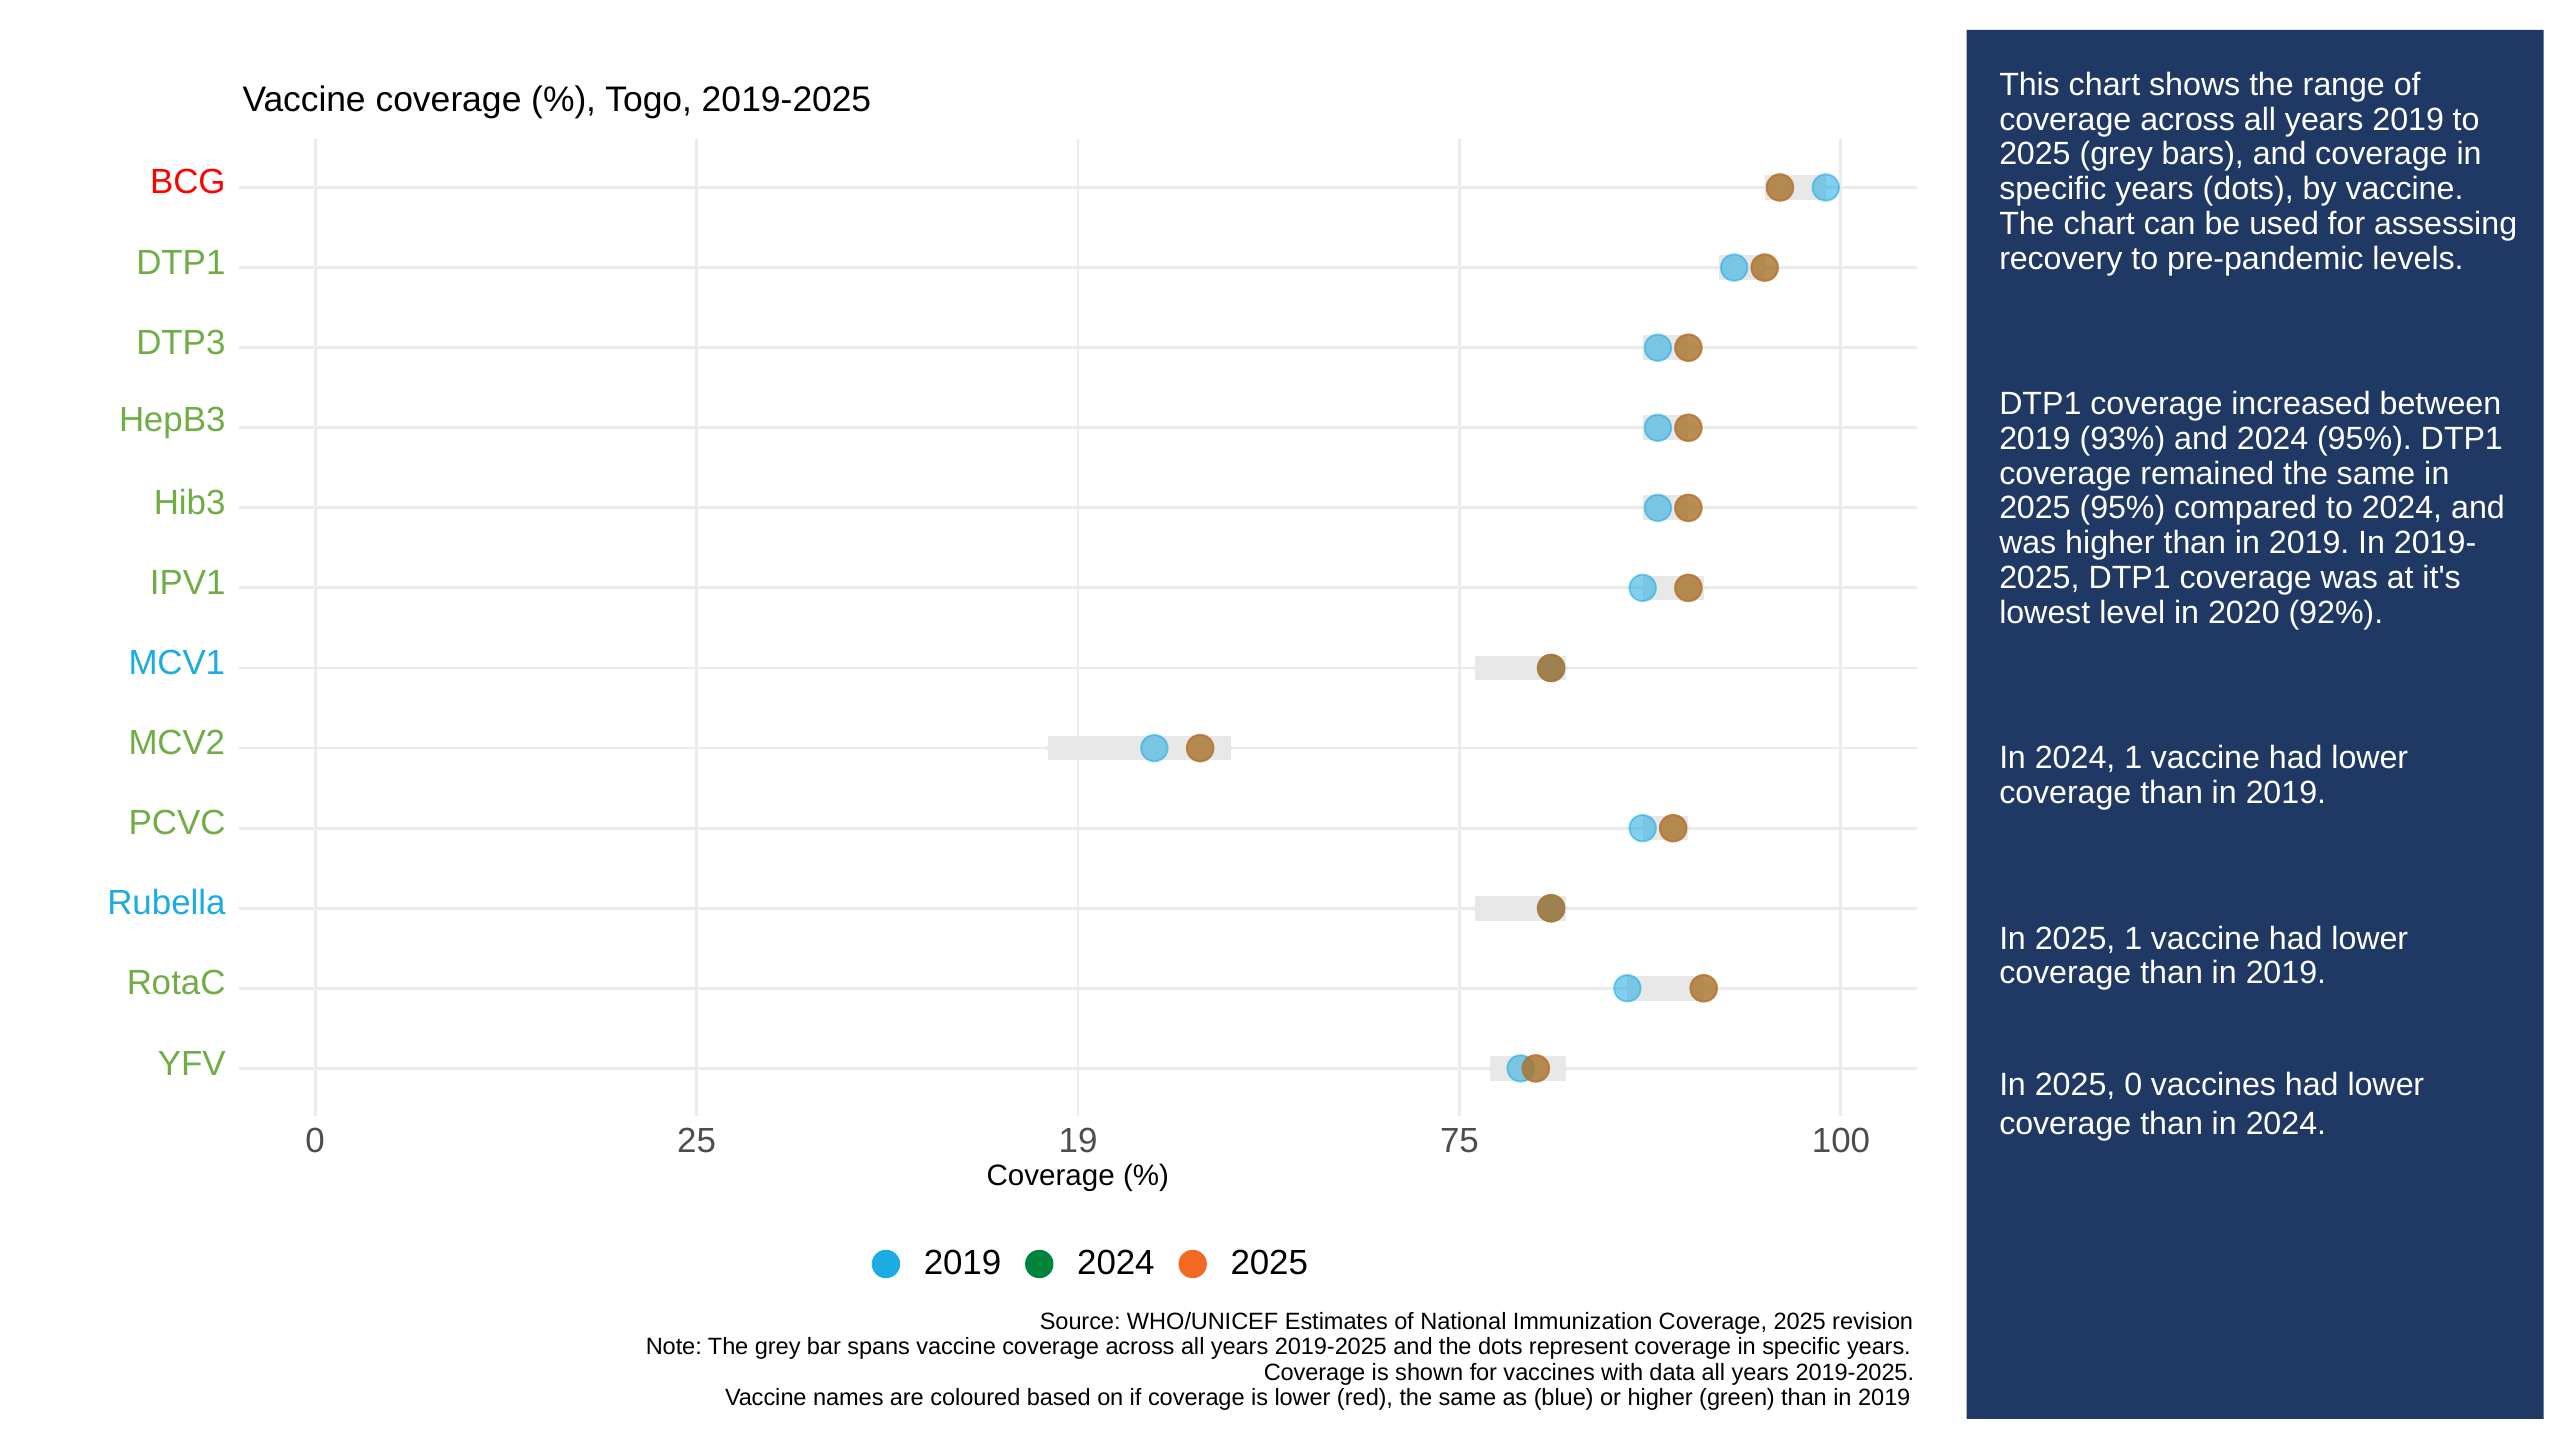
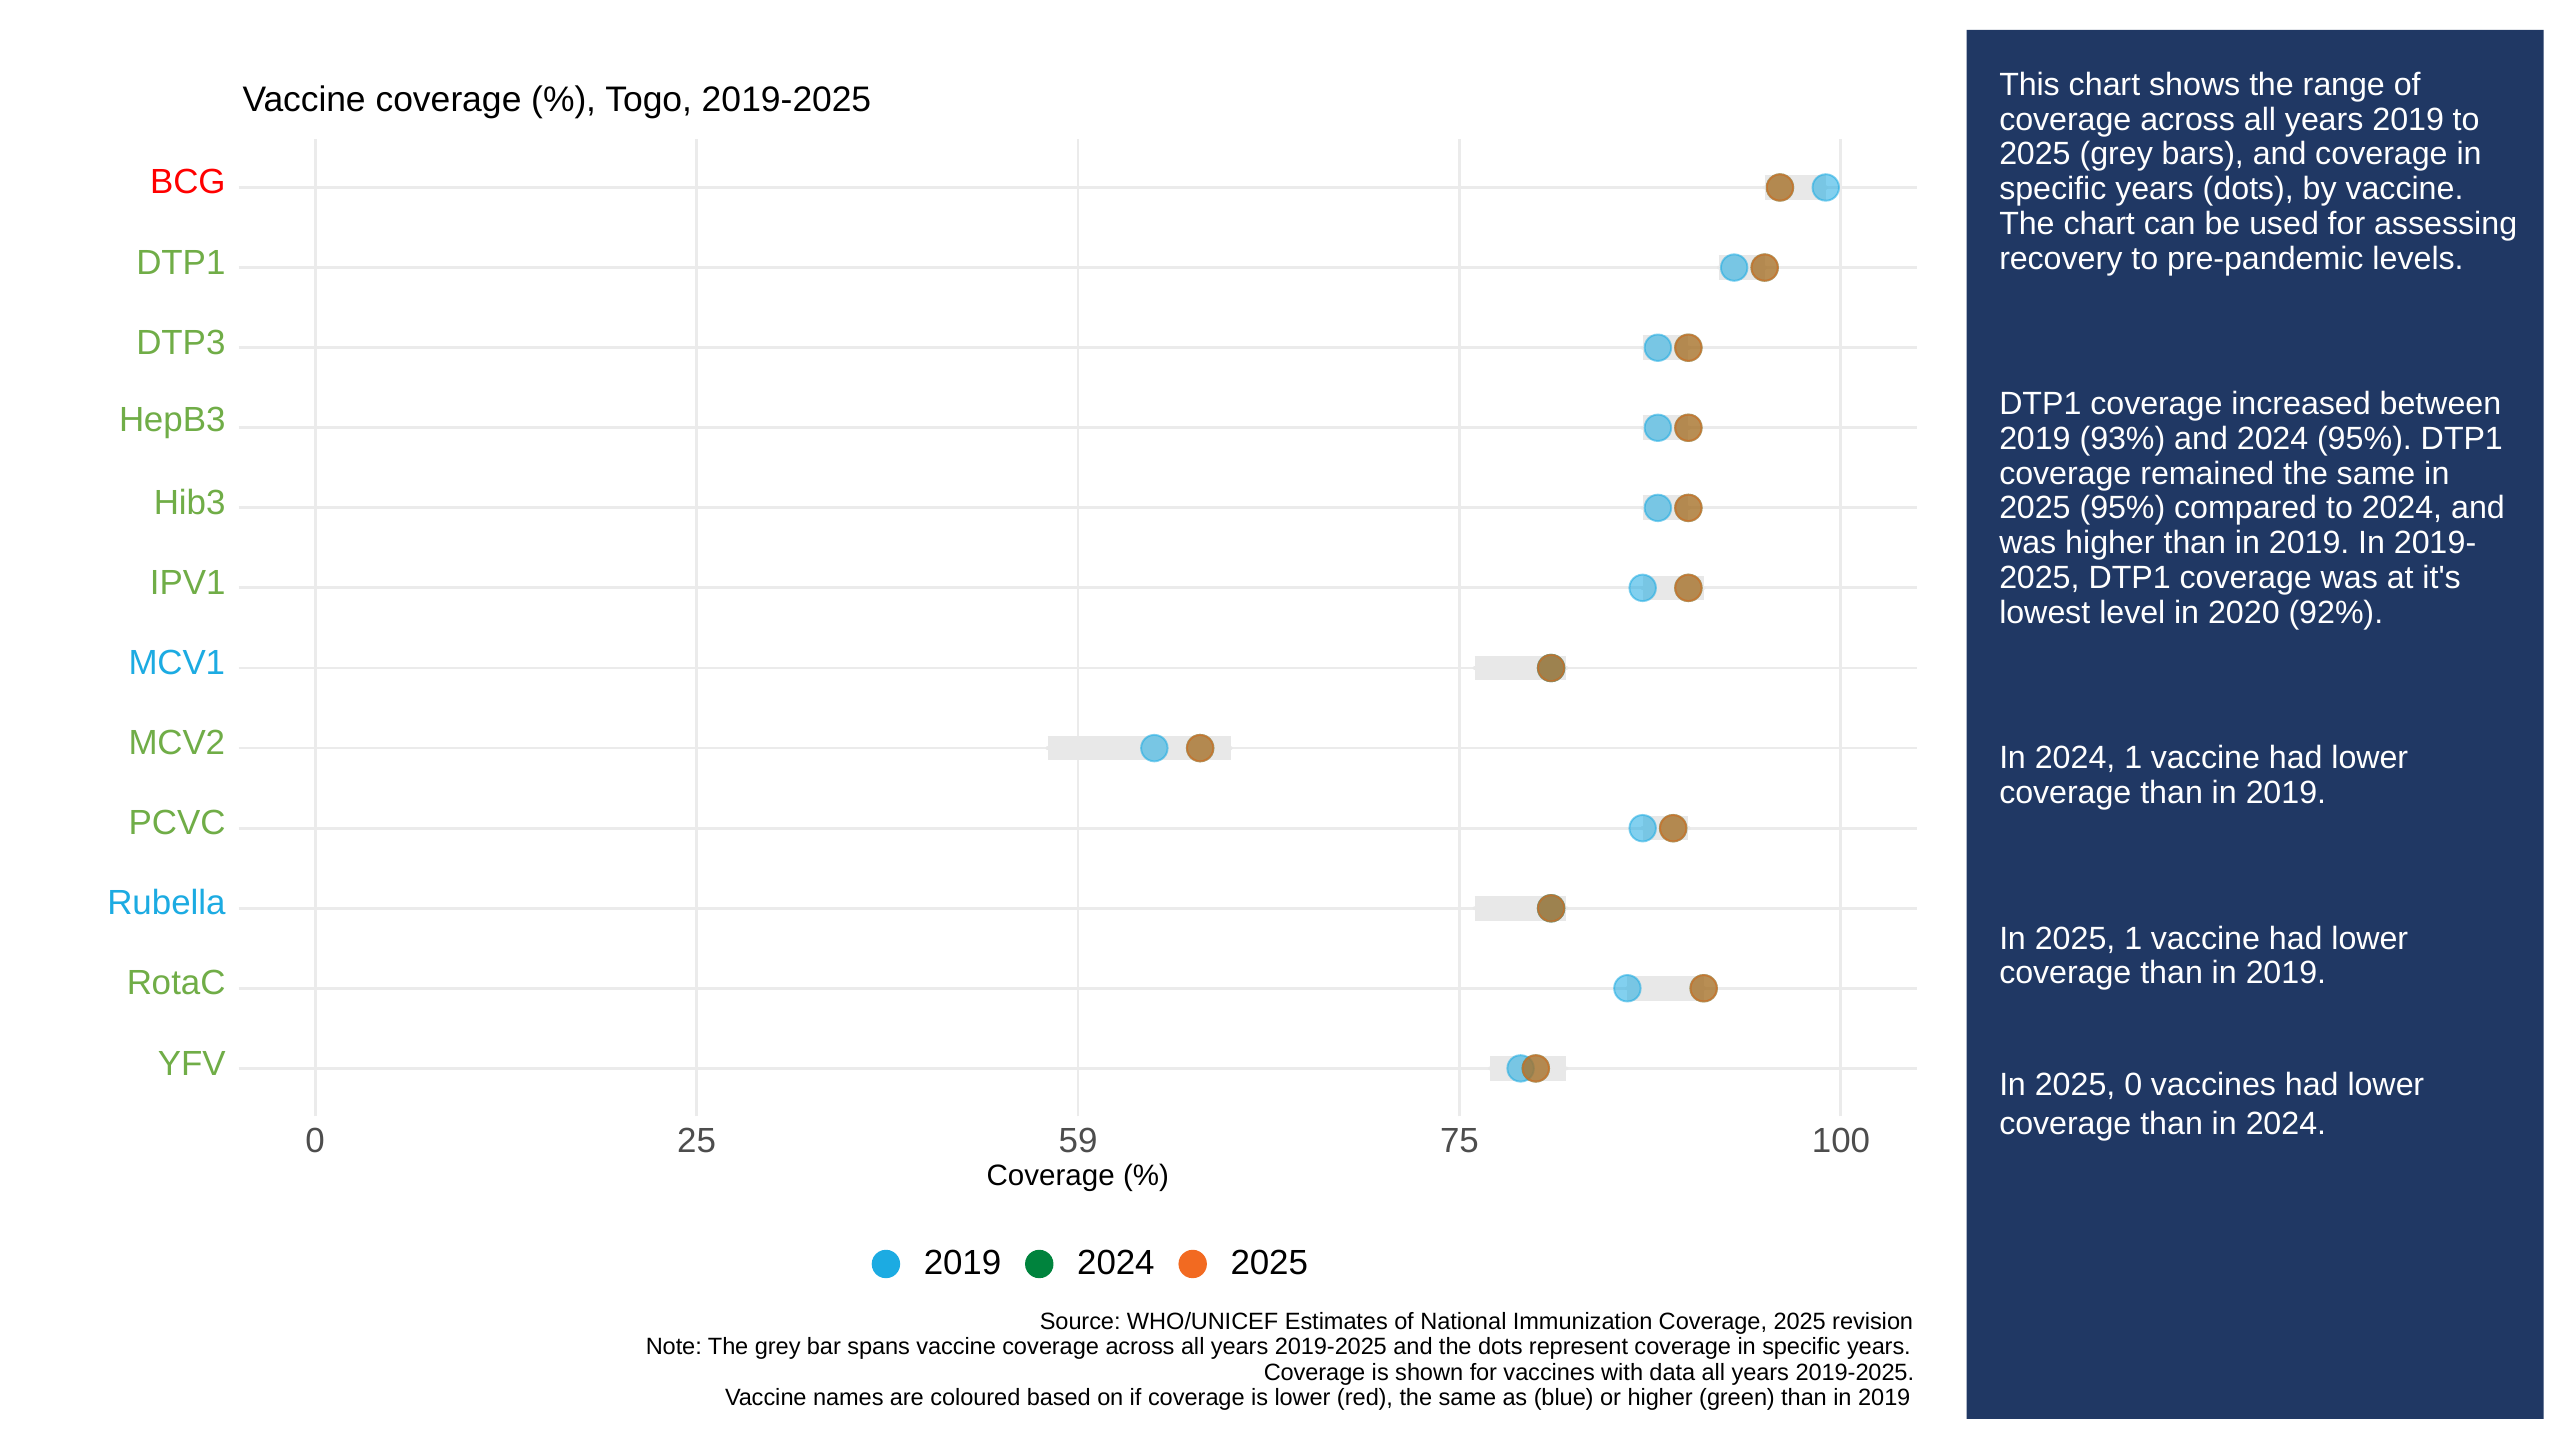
19: 19 -> 59
